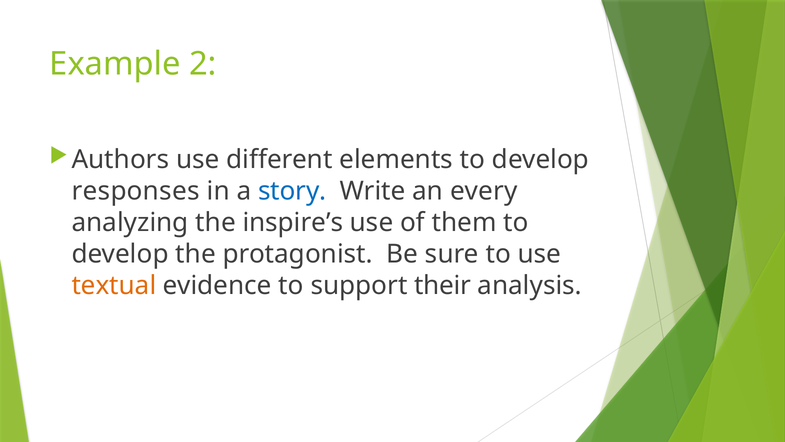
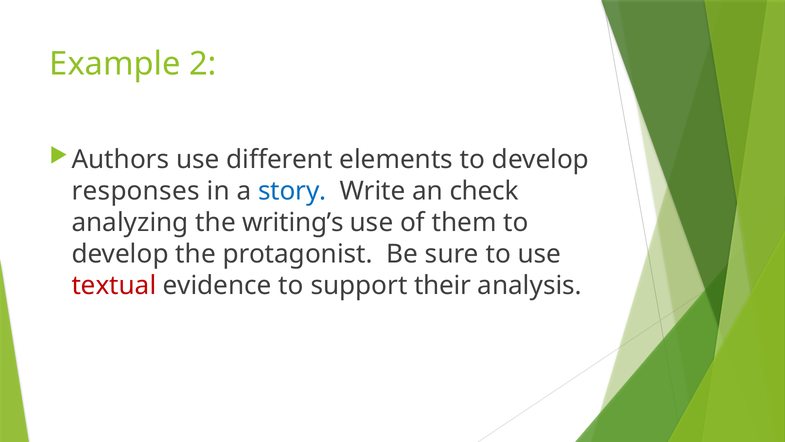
every: every -> check
inspire’s: inspire’s -> writing’s
textual colour: orange -> red
